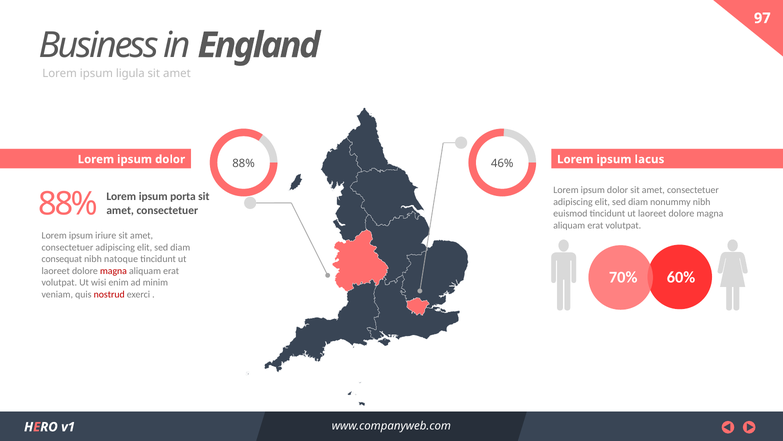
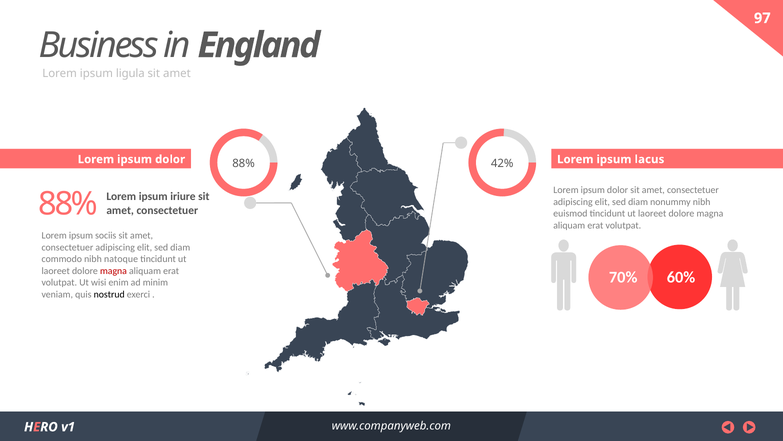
46%: 46% -> 42%
porta: porta -> iriure
iriure: iriure -> sociis
consequat: consequat -> commodo
nostrud colour: red -> black
